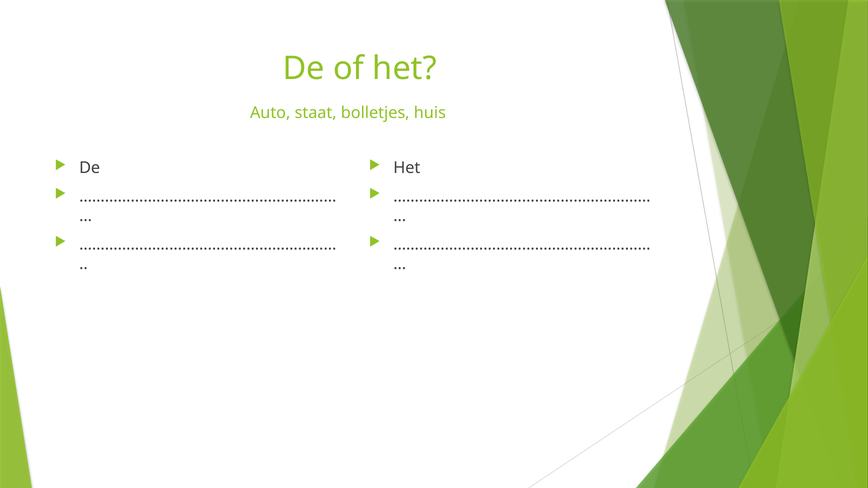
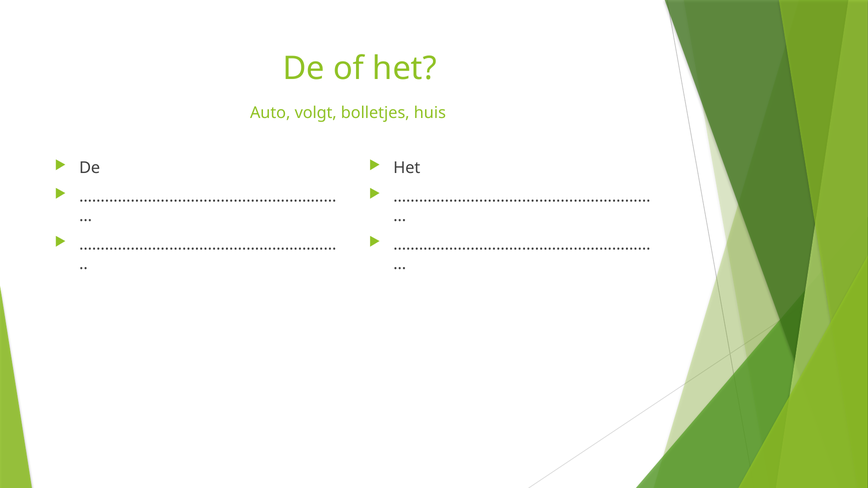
staat: staat -> volgt
